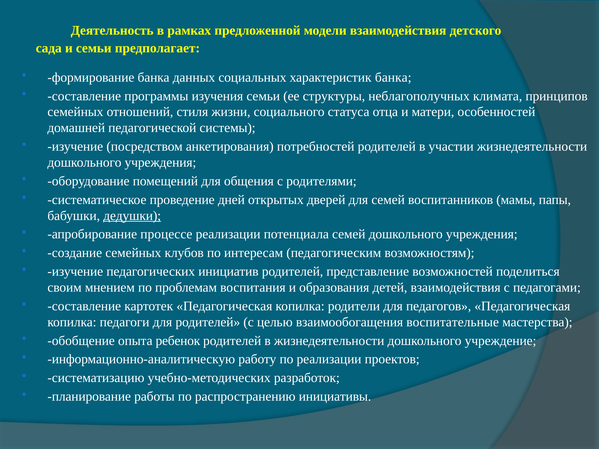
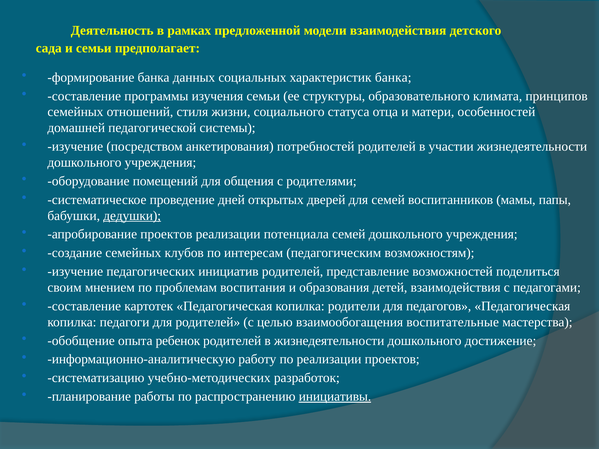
неблагополучных: неблагополучных -> образовательного
апробирование процессе: процессе -> проектов
учреждение: учреждение -> достижение
инициативы underline: none -> present
